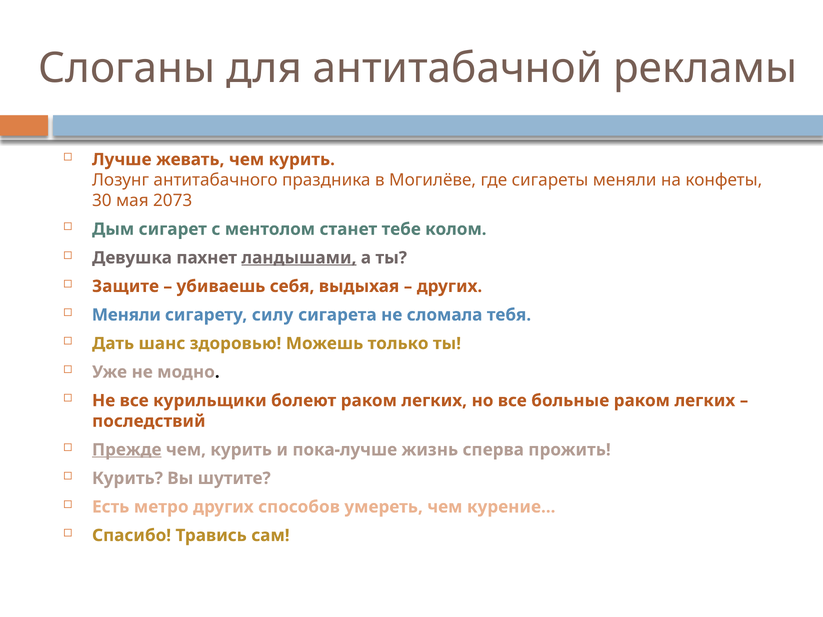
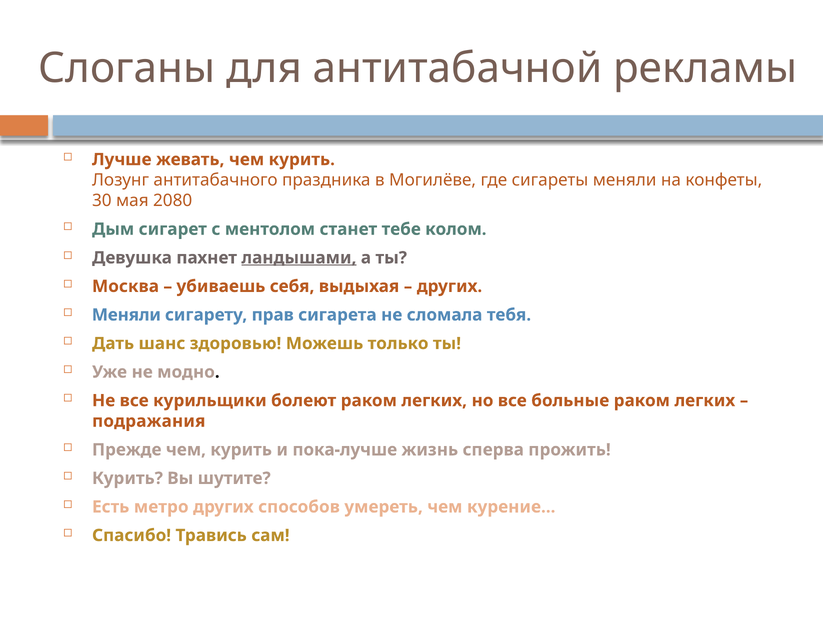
2073: 2073 -> 2080
Защите: Защите -> Москва
силу: силу -> прав
последствий: последствий -> подражания
Прежде underline: present -> none
